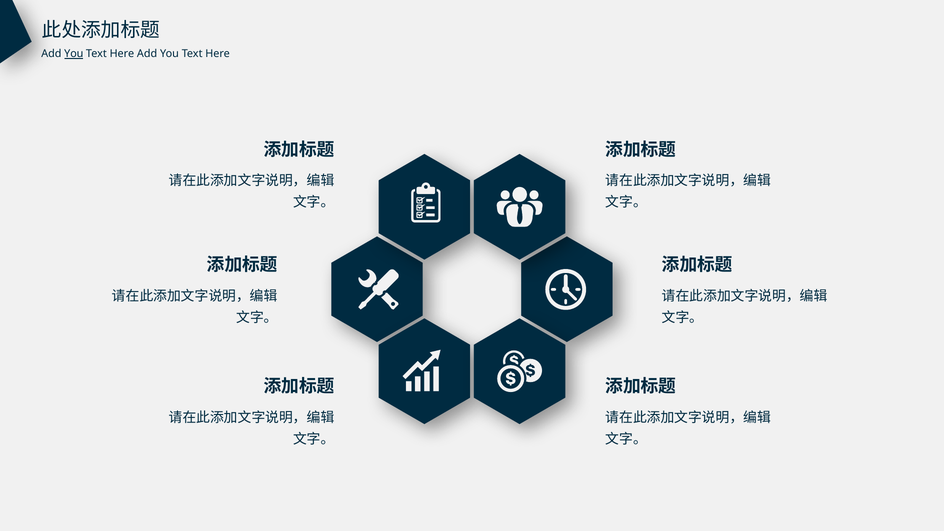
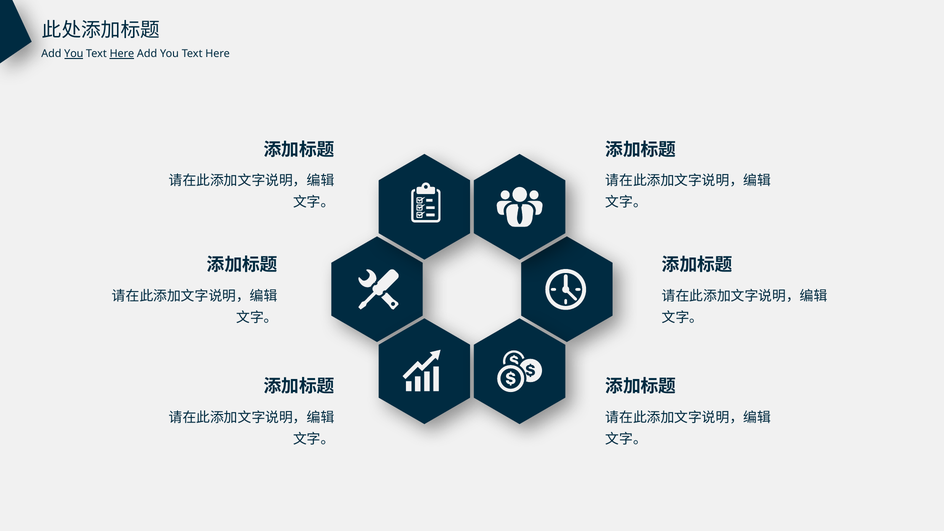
Here at (122, 54) underline: none -> present
